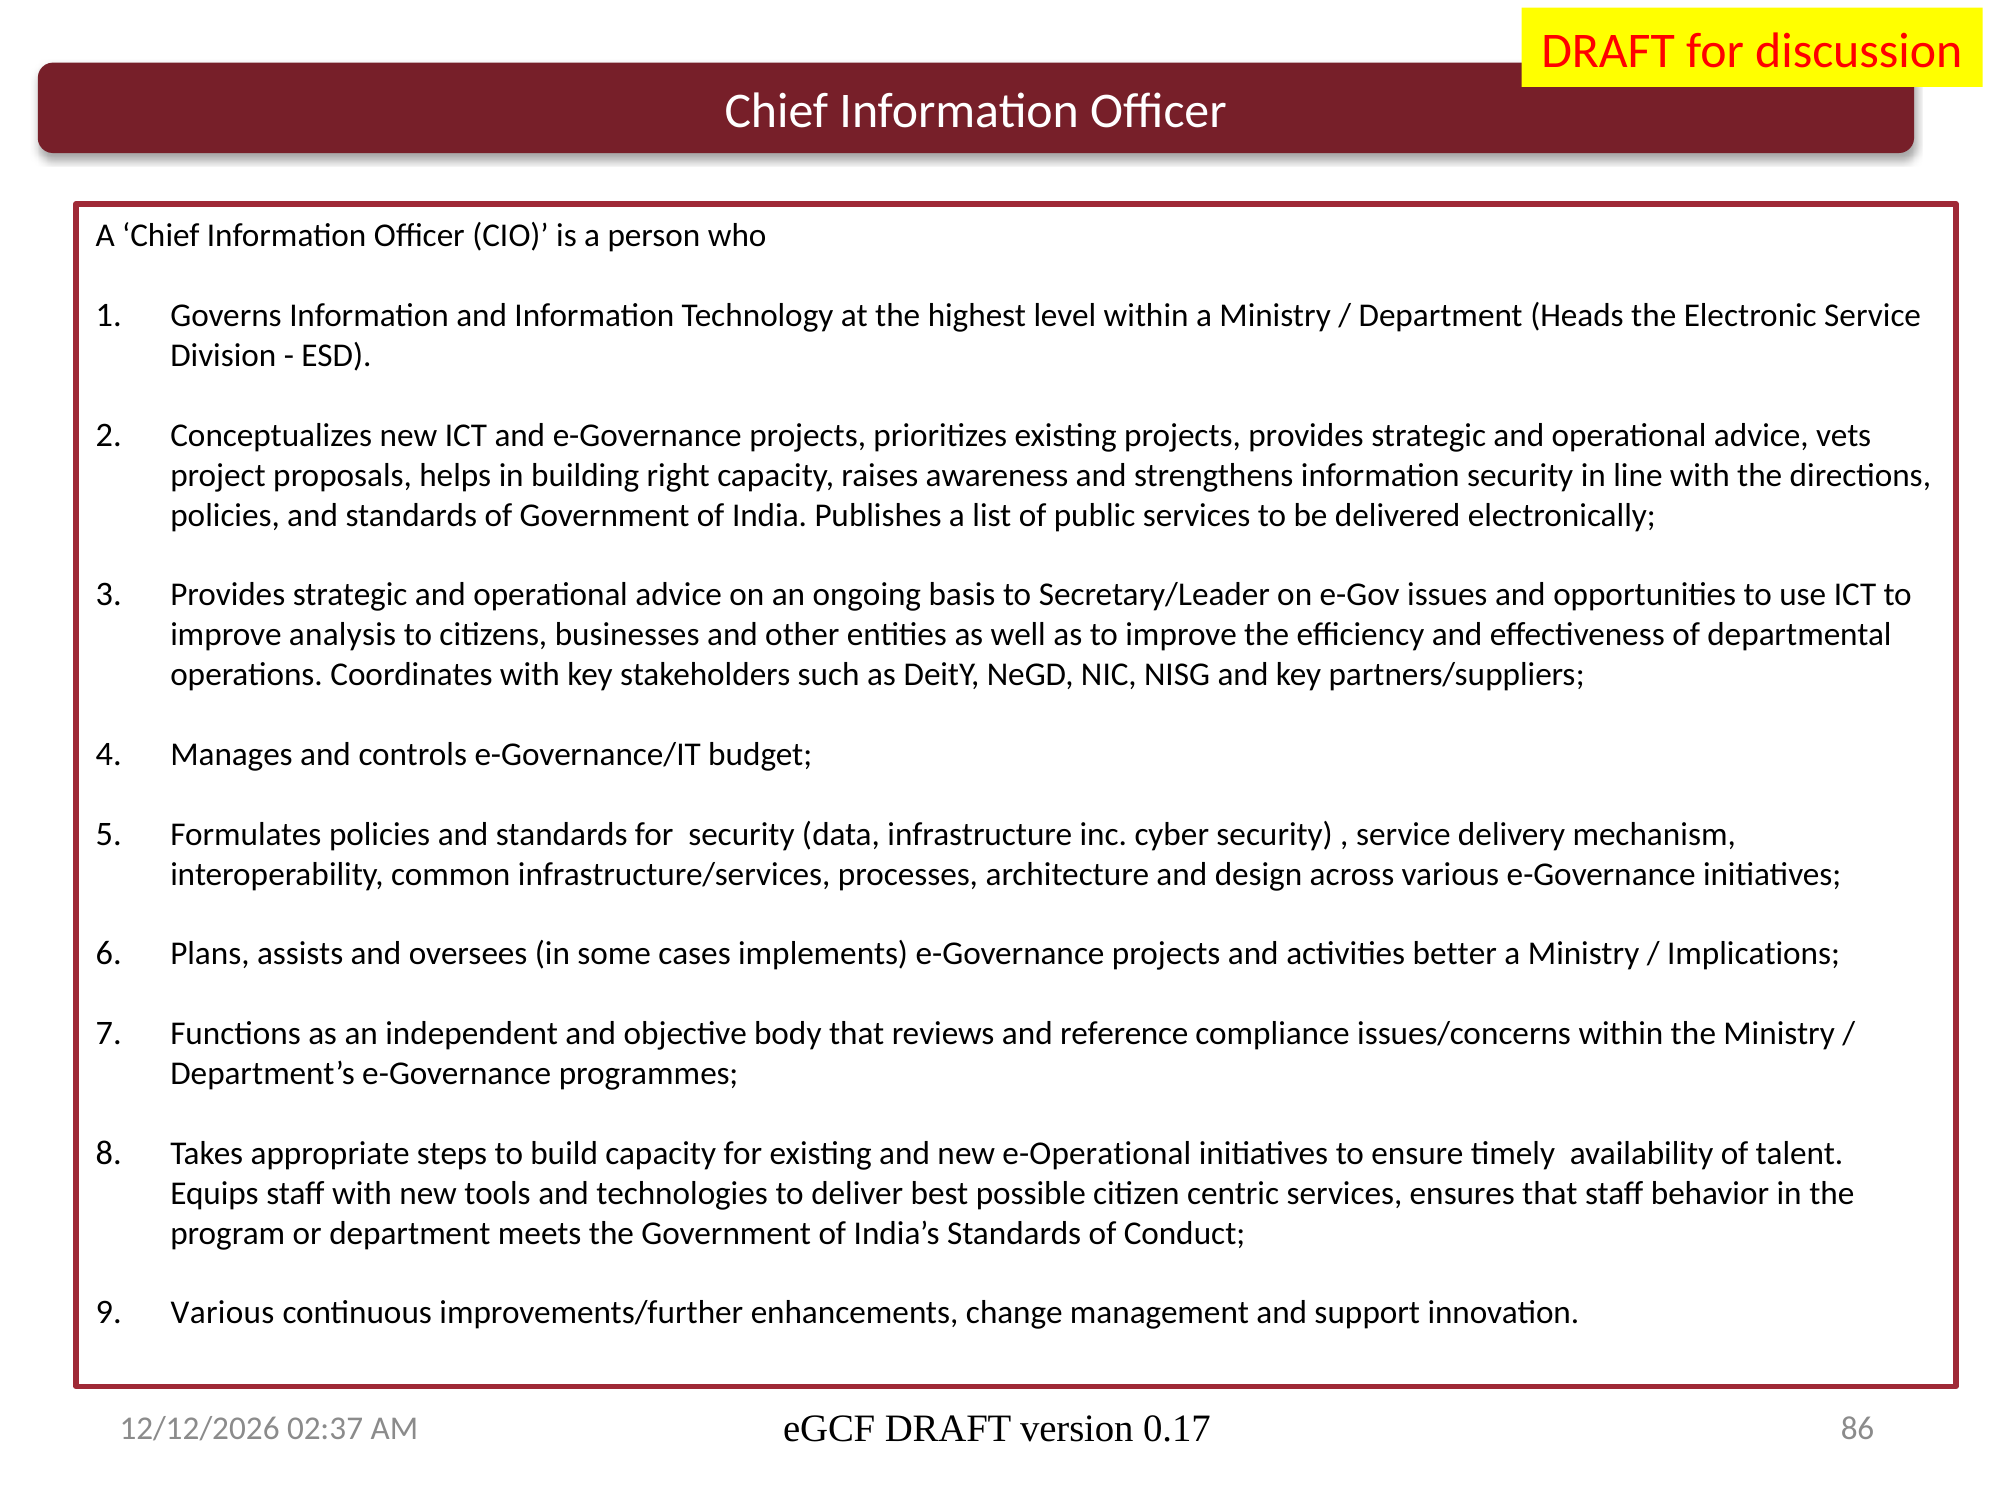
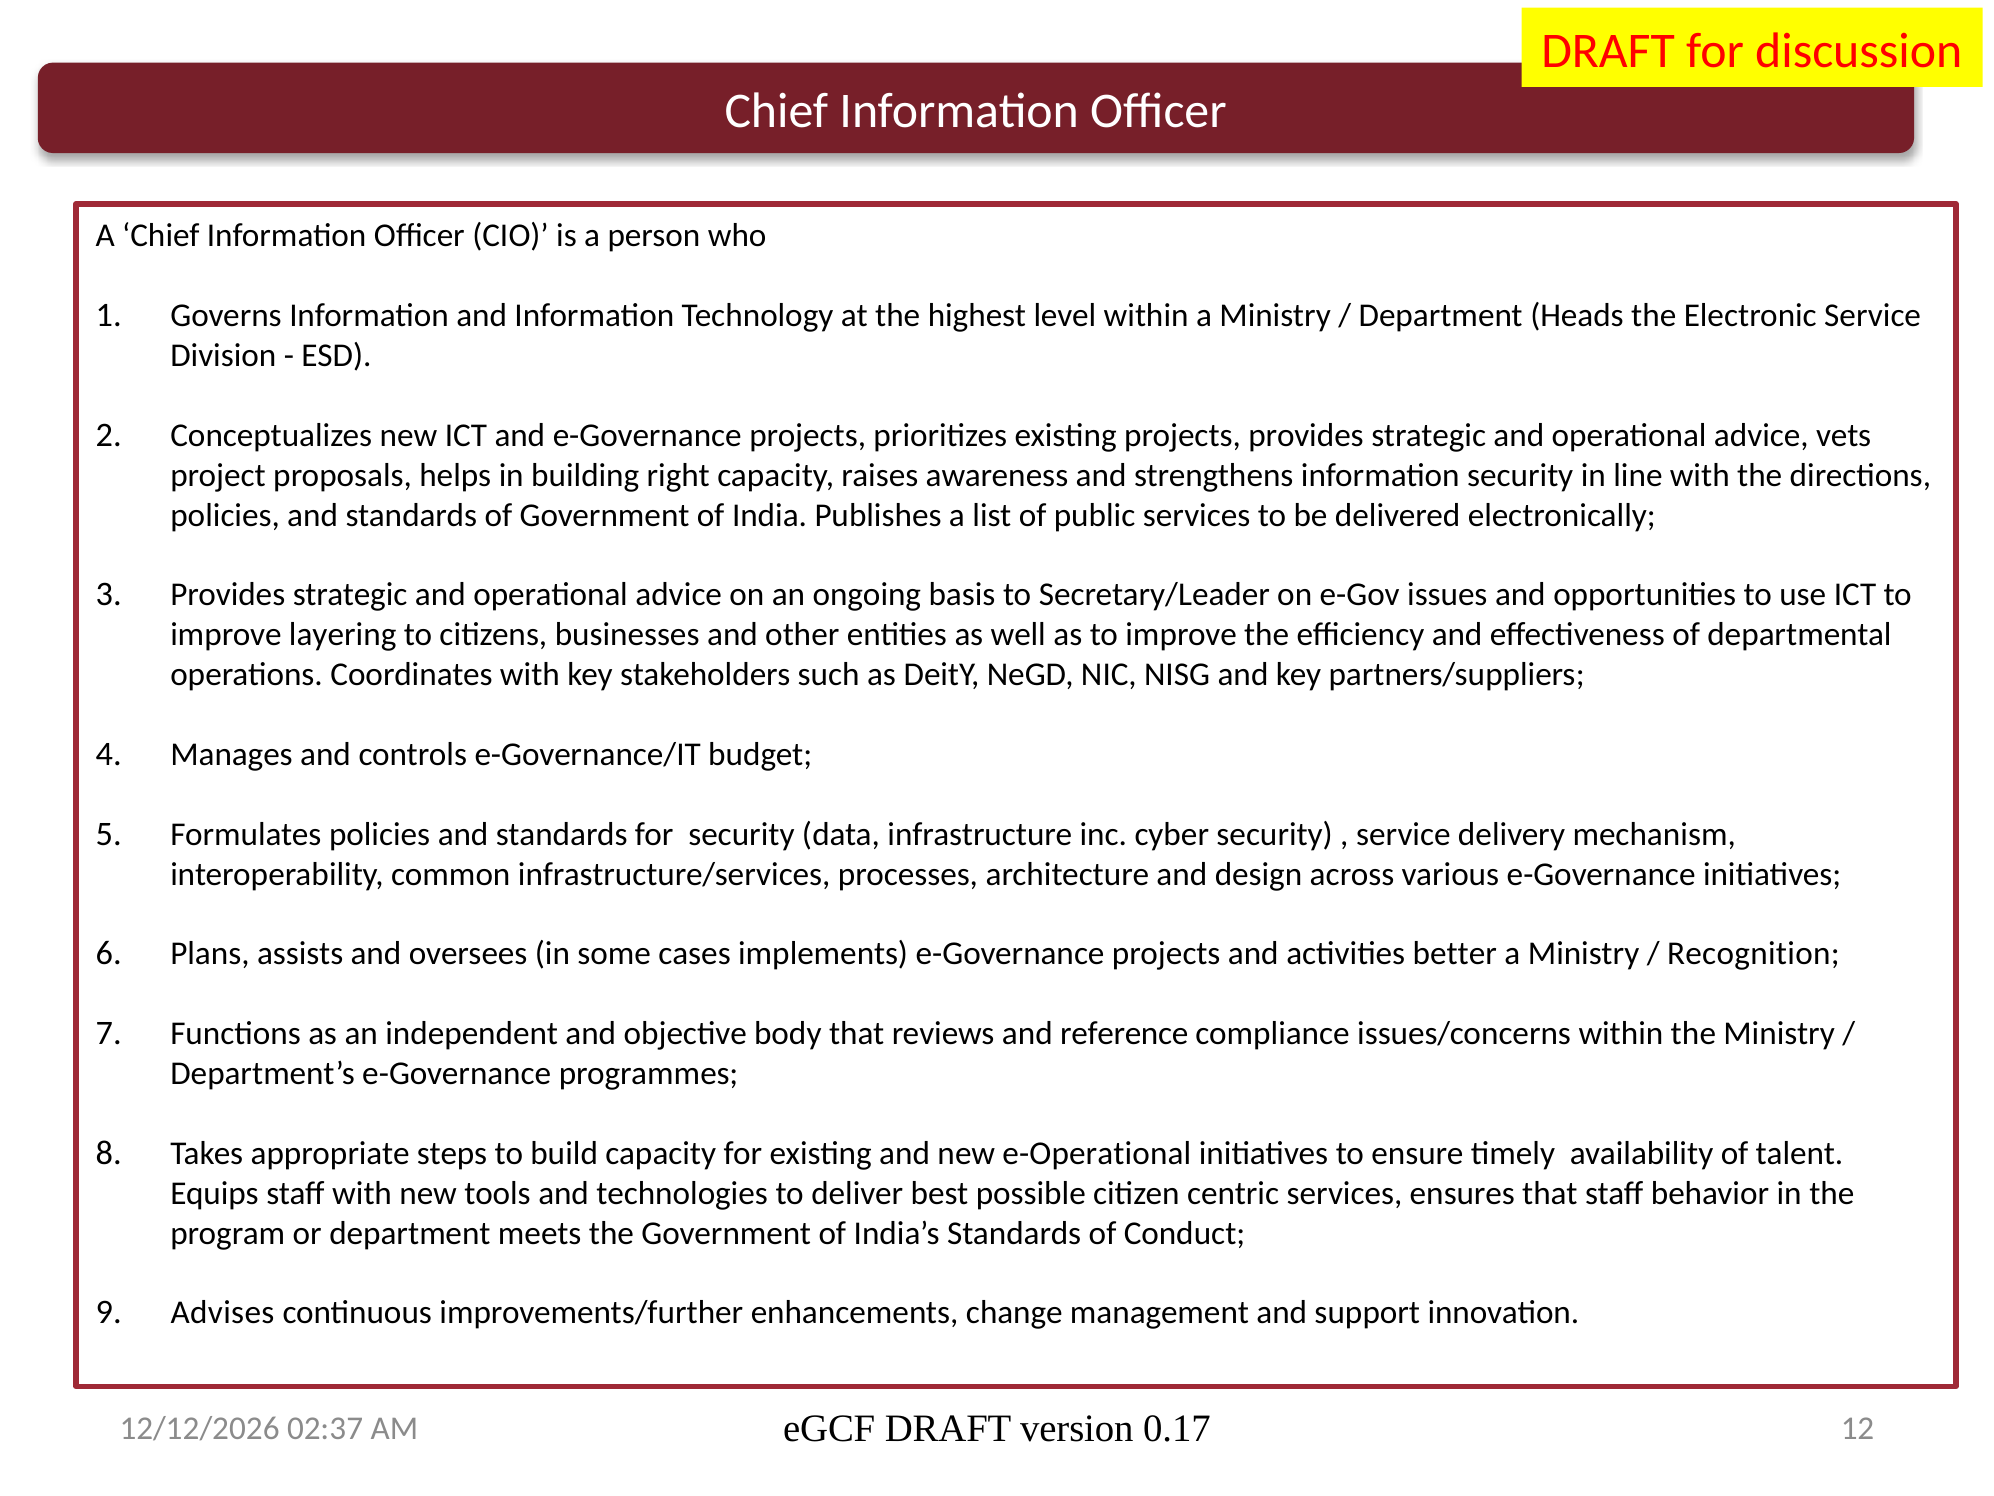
analysis: analysis -> layering
Implications: Implications -> Recognition
Various at (223, 1313): Various -> Advises
86: 86 -> 12
